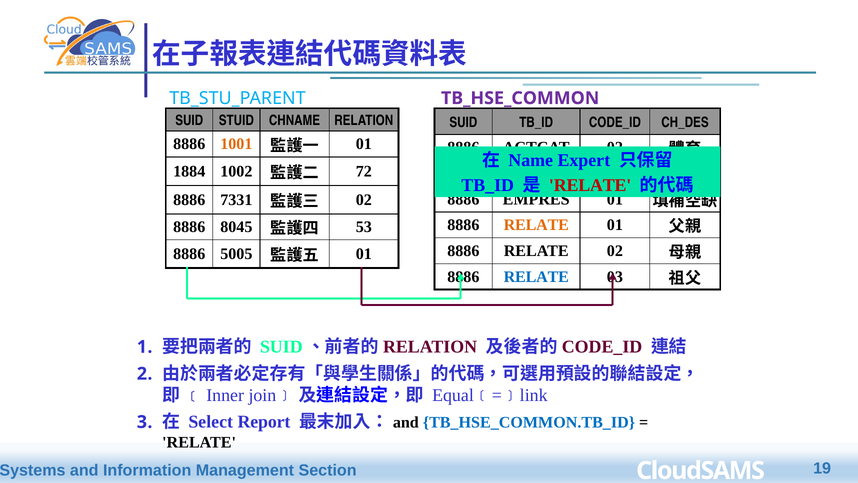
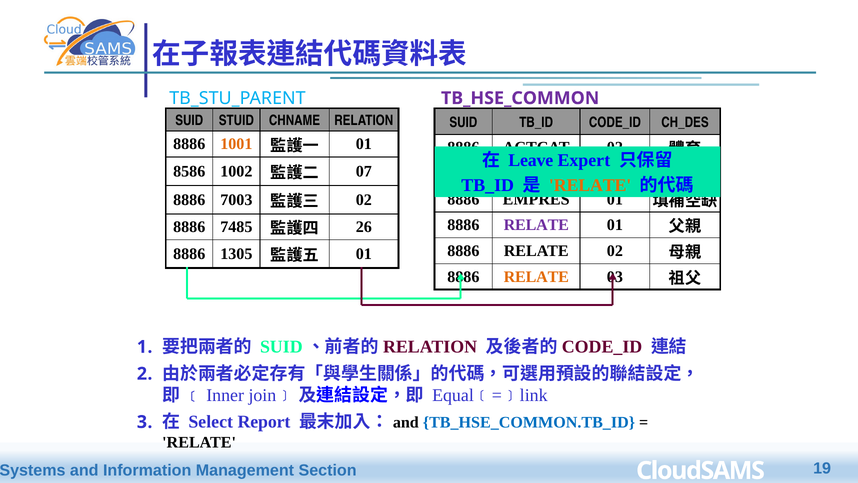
Name: Name -> Leave
1884: 1884 -> 8586
72: 72 -> 07
RELATE at (590, 185) colour: red -> orange
7331: 7331 -> 7003
RELATE at (536, 225) colour: orange -> purple
8045: 8045 -> 7485
53: 53 -> 26
5005: 5005 -> 1305
RELATE at (536, 277) colour: blue -> orange
